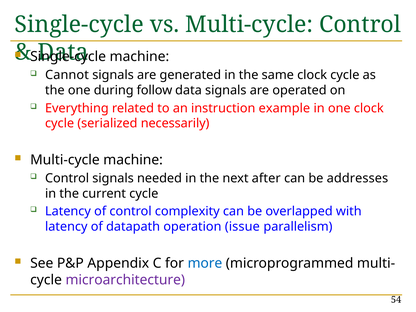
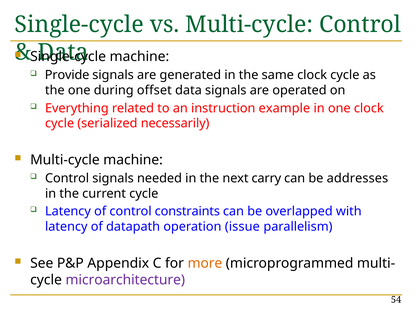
Cannot: Cannot -> Provide
follow: follow -> offset
after: after -> carry
complexity: complexity -> constraints
more colour: blue -> orange
